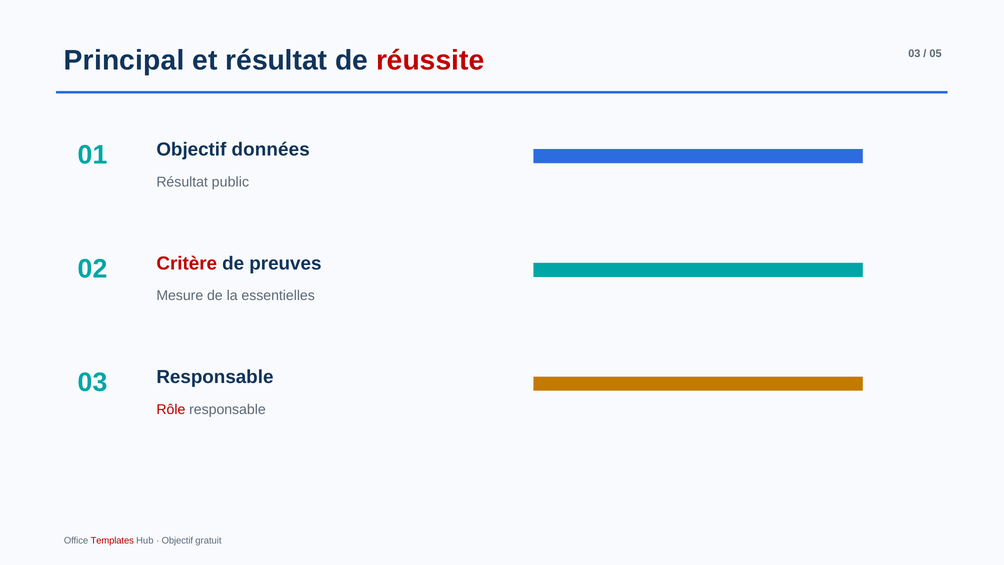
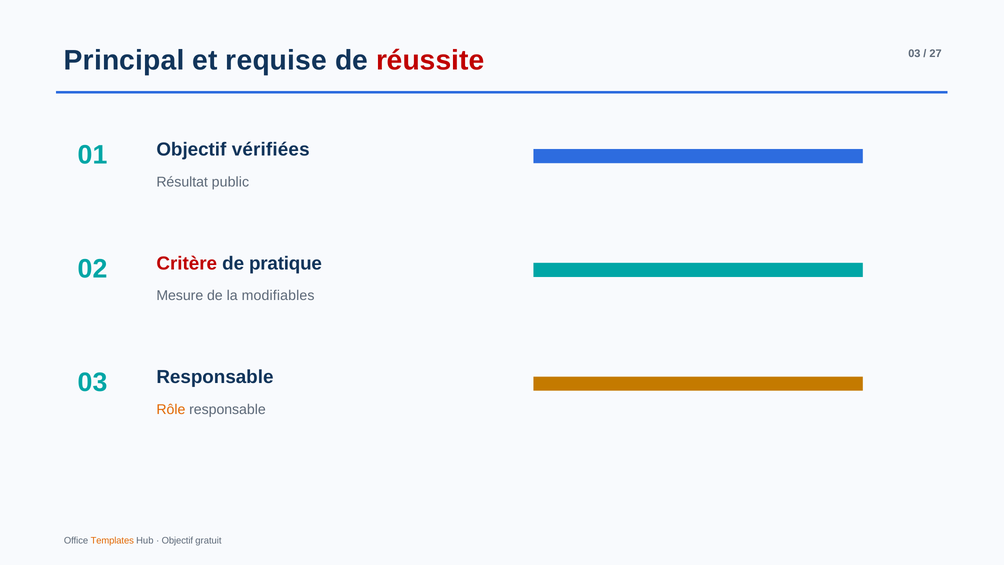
et résultat: résultat -> requise
05: 05 -> 27
données: données -> vérifiées
preuves: preuves -> pratique
essentielles: essentielles -> modifiables
Rôle colour: red -> orange
Templates colour: red -> orange
